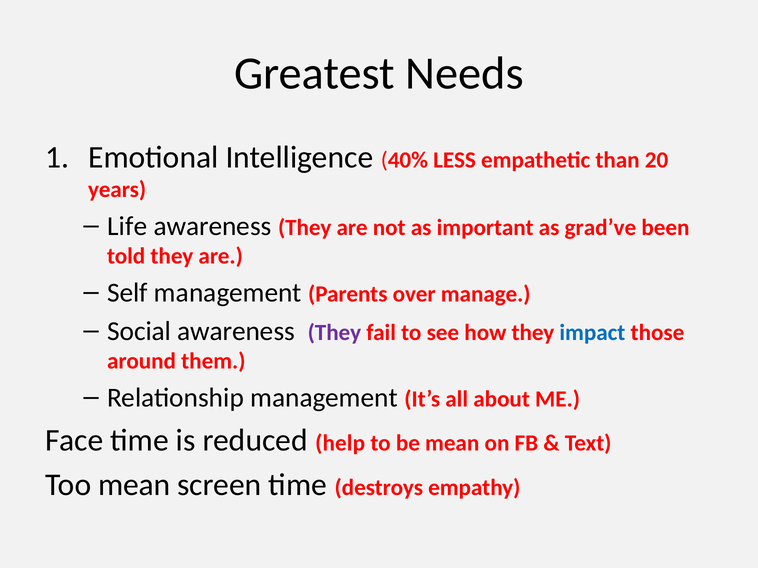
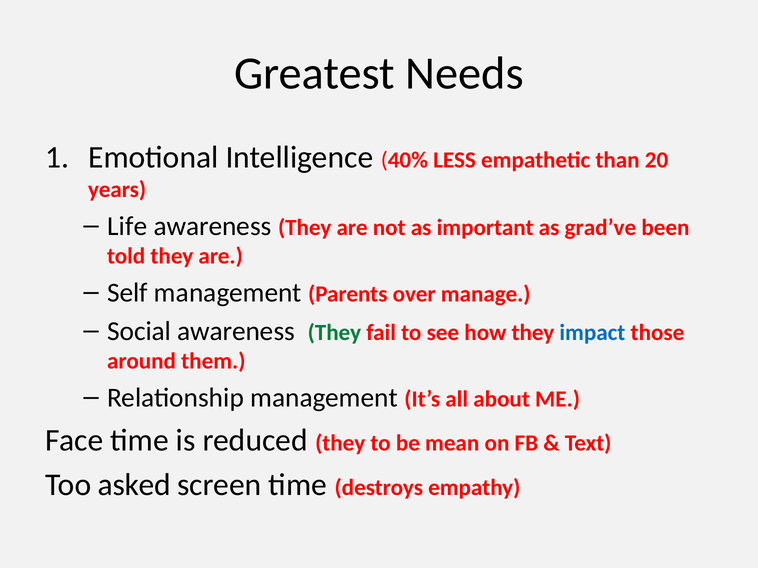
They at (334, 333) colour: purple -> green
reduced help: help -> they
Too mean: mean -> asked
